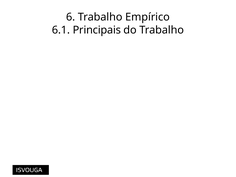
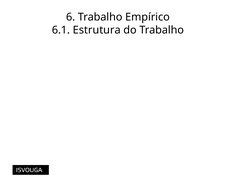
Principais: Principais -> Estrutura
